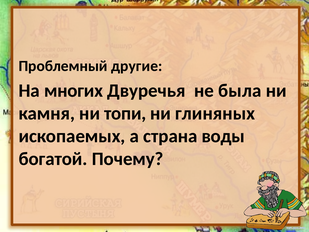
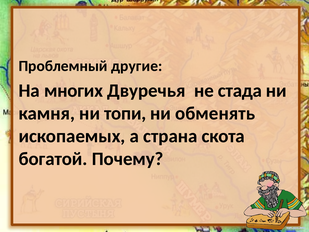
была: была -> стада
глиняных: глиняных -> обменять
воды: воды -> скота
